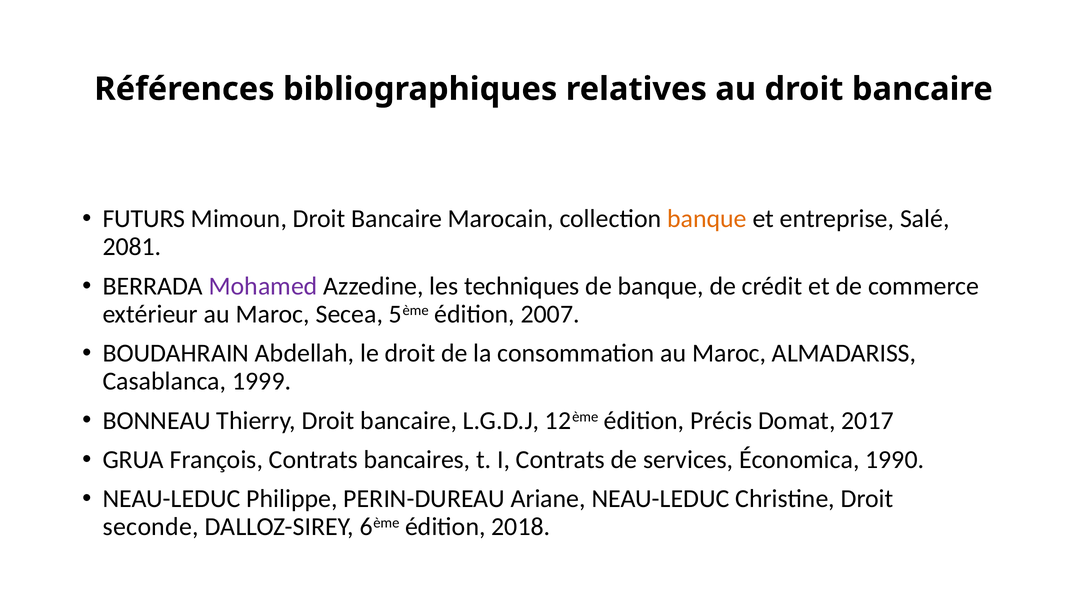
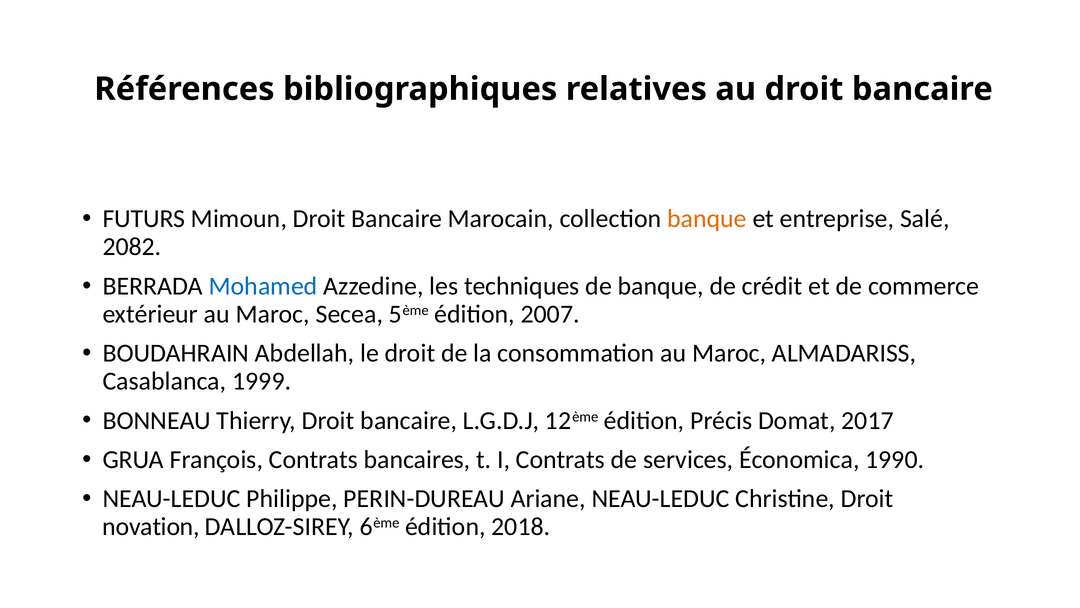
2081: 2081 -> 2082
Mohamed colour: purple -> blue
seconde: seconde -> novation
